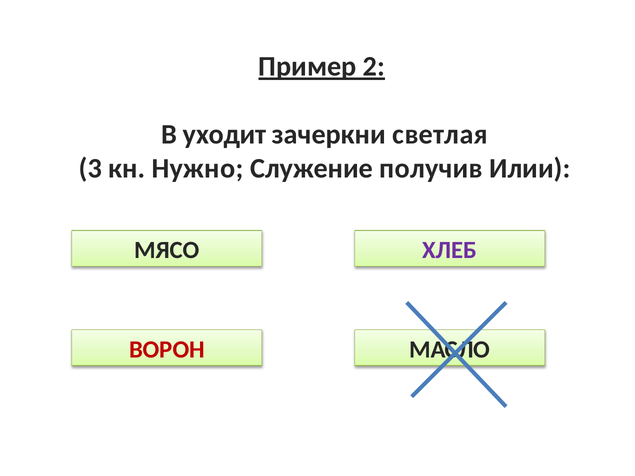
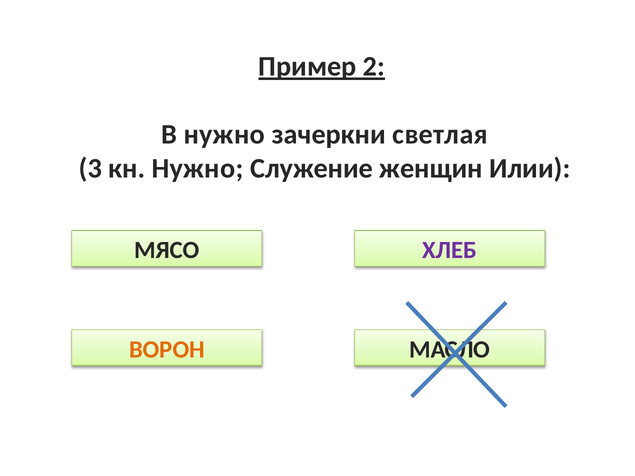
В уходит: уходит -> нужно
получив: получив -> женщин
ВОРОН colour: red -> orange
